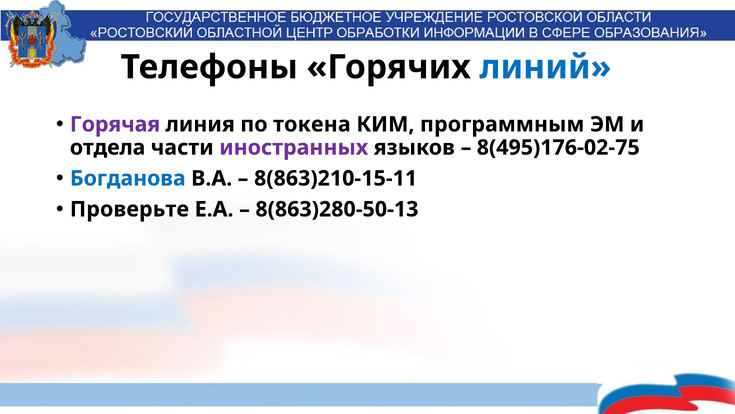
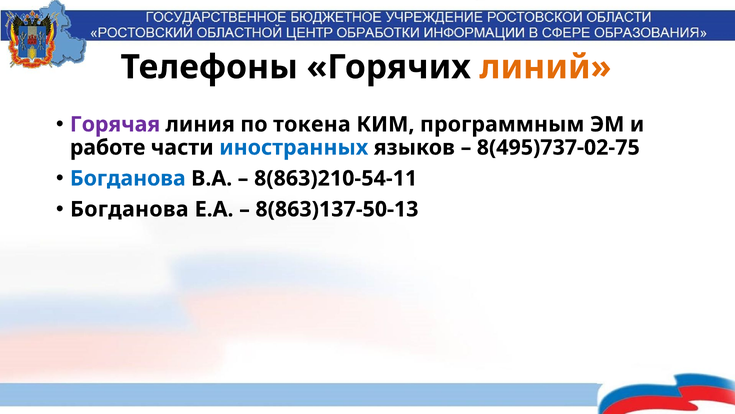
линий colour: blue -> orange
отдела: отдела -> работе
иностранных colour: purple -> blue
8(495)176-02-75: 8(495)176-02-75 -> 8(495)737-02-75
8(863)210-15-11: 8(863)210-15-11 -> 8(863)210-54-11
Проверьте at (129, 209): Проверьте -> Богданова
8(863)280-50-13: 8(863)280-50-13 -> 8(863)137-50-13
